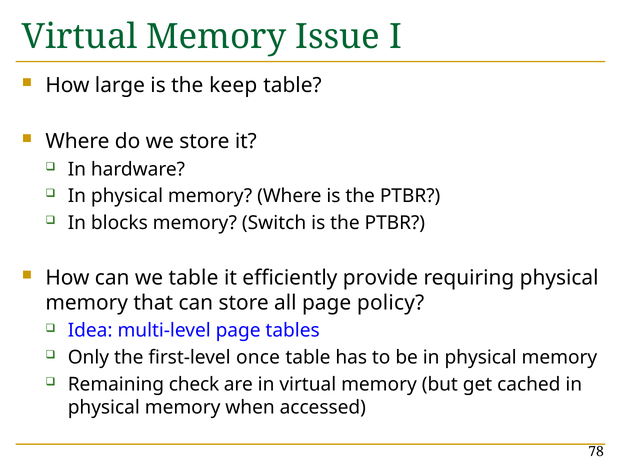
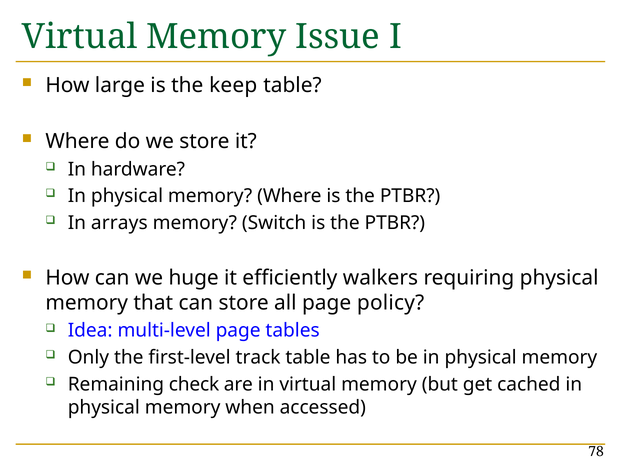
blocks: blocks -> arrays
we table: table -> huge
provide: provide -> walkers
once: once -> track
